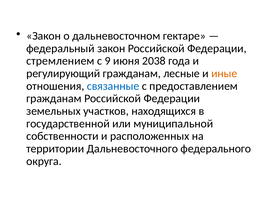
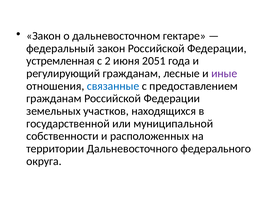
стремлением: стремлением -> устремленная
9: 9 -> 2
2038: 2038 -> 2051
иные colour: orange -> purple
